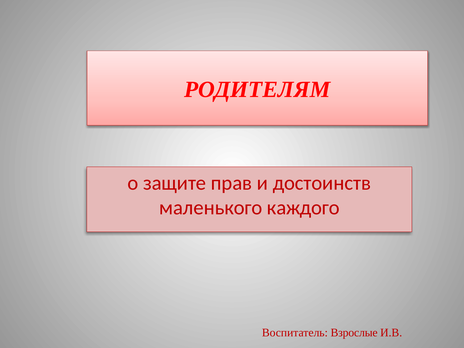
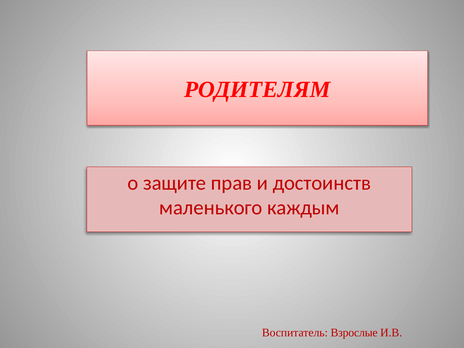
каждого: каждого -> каждым
